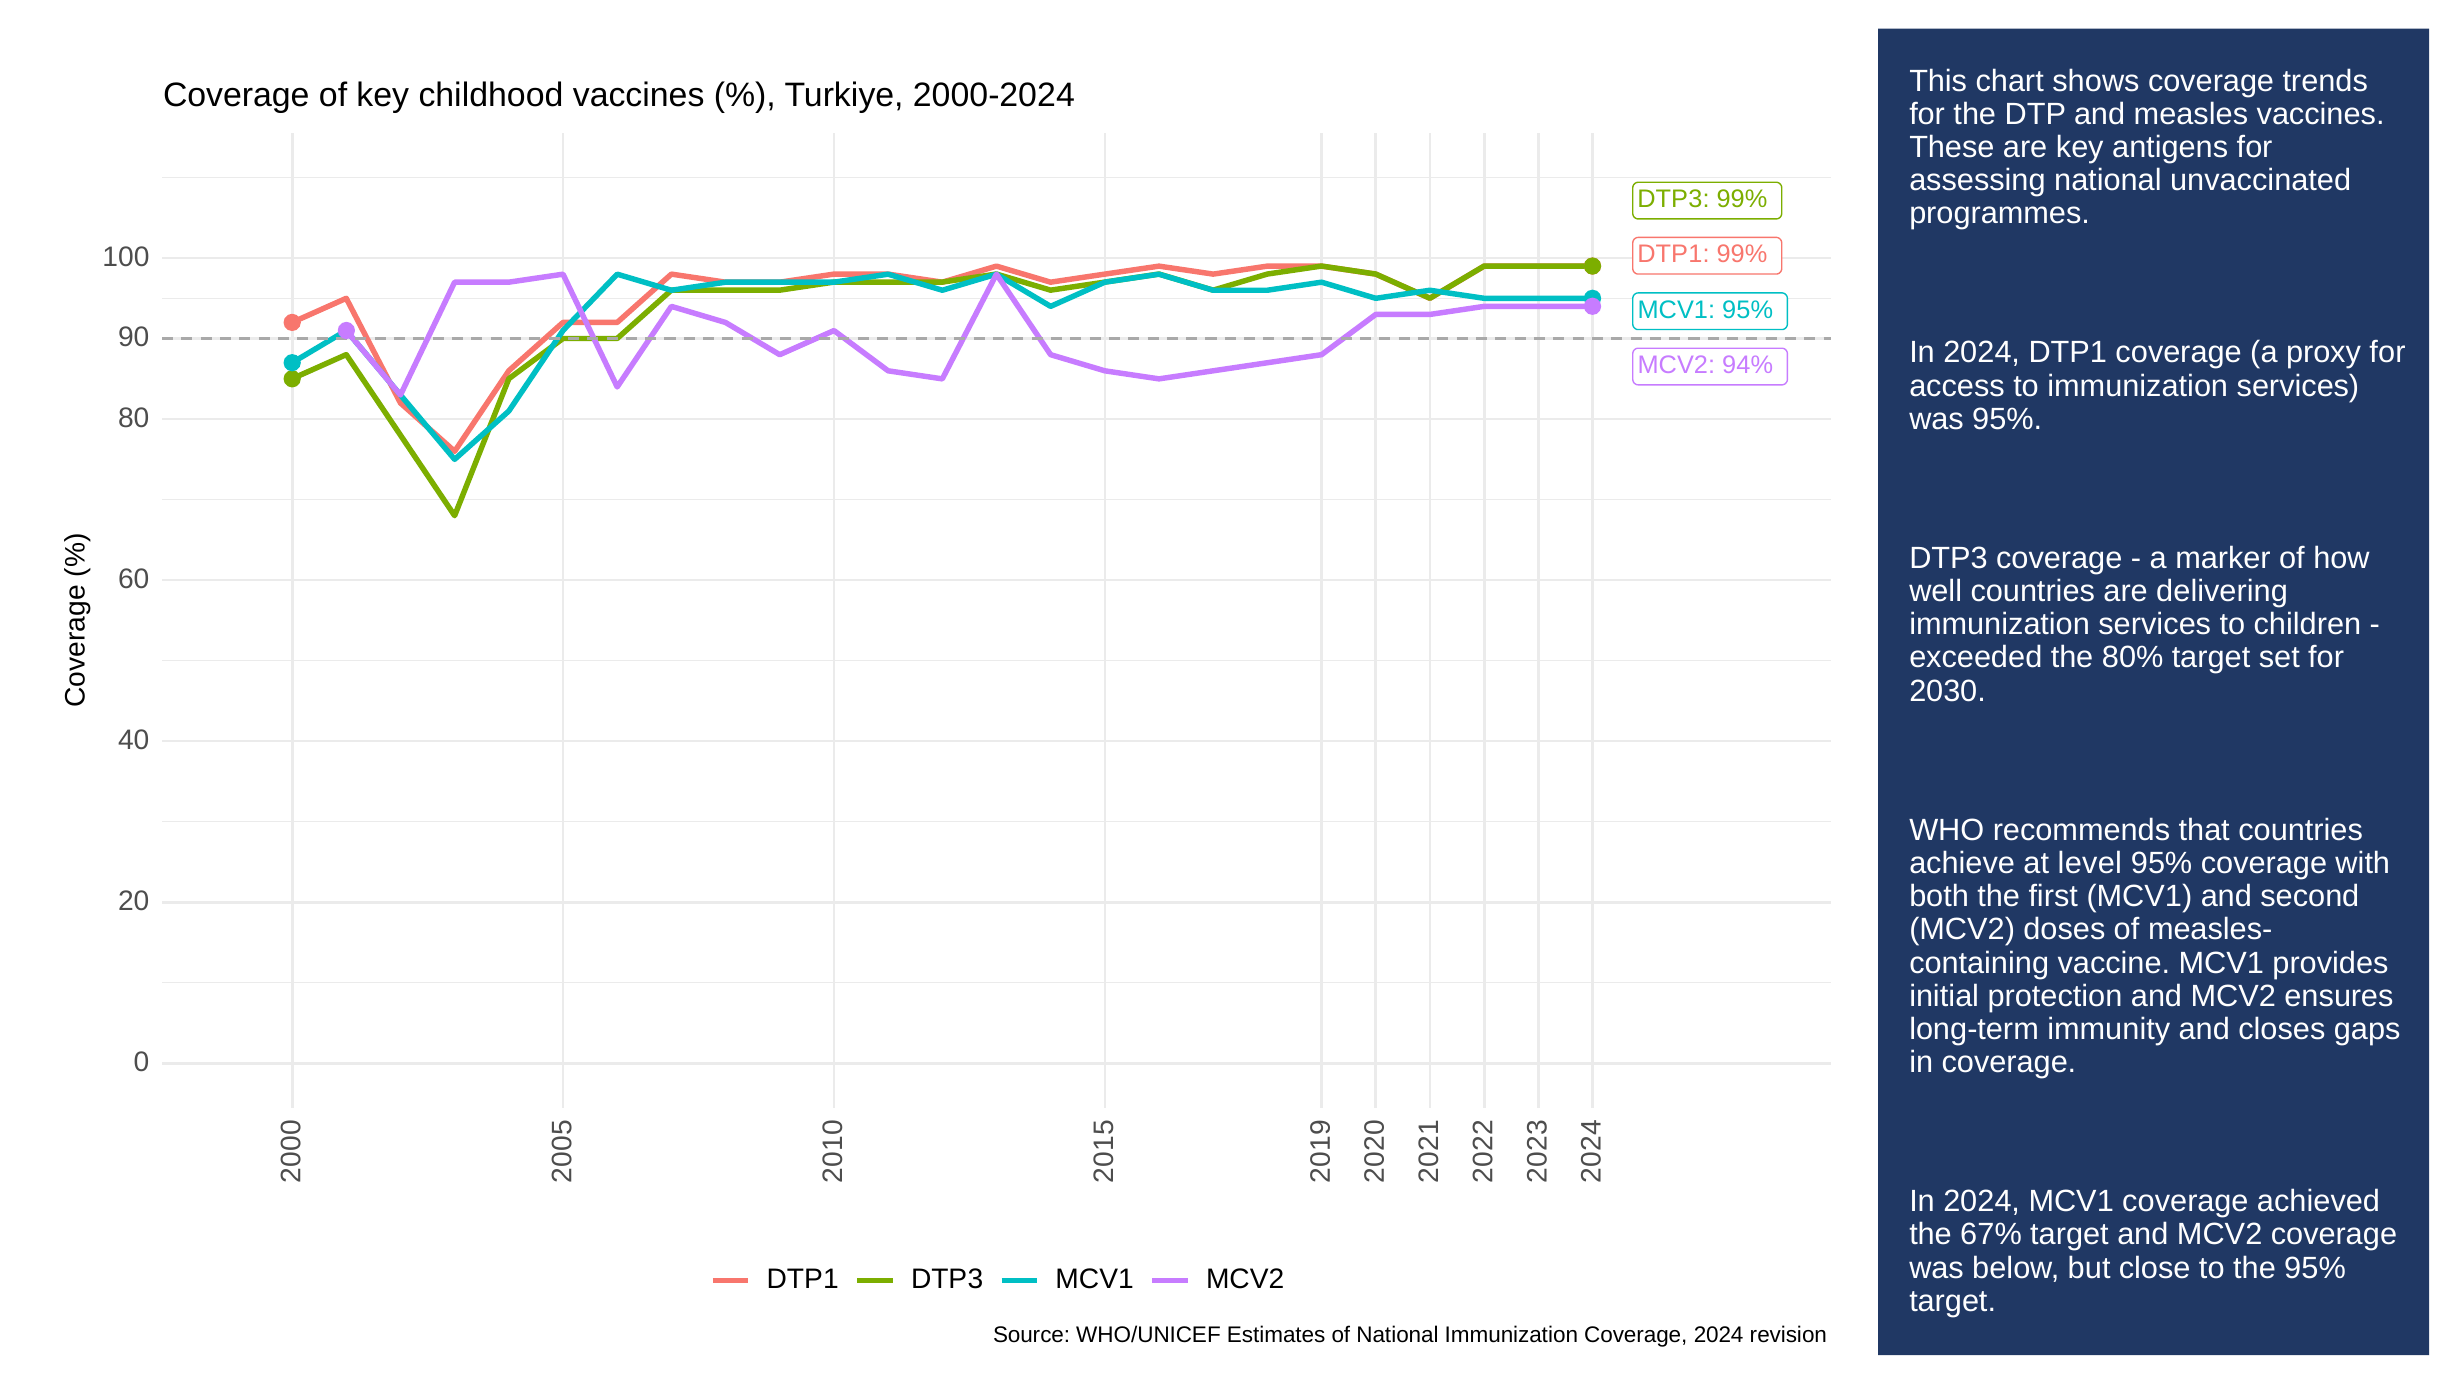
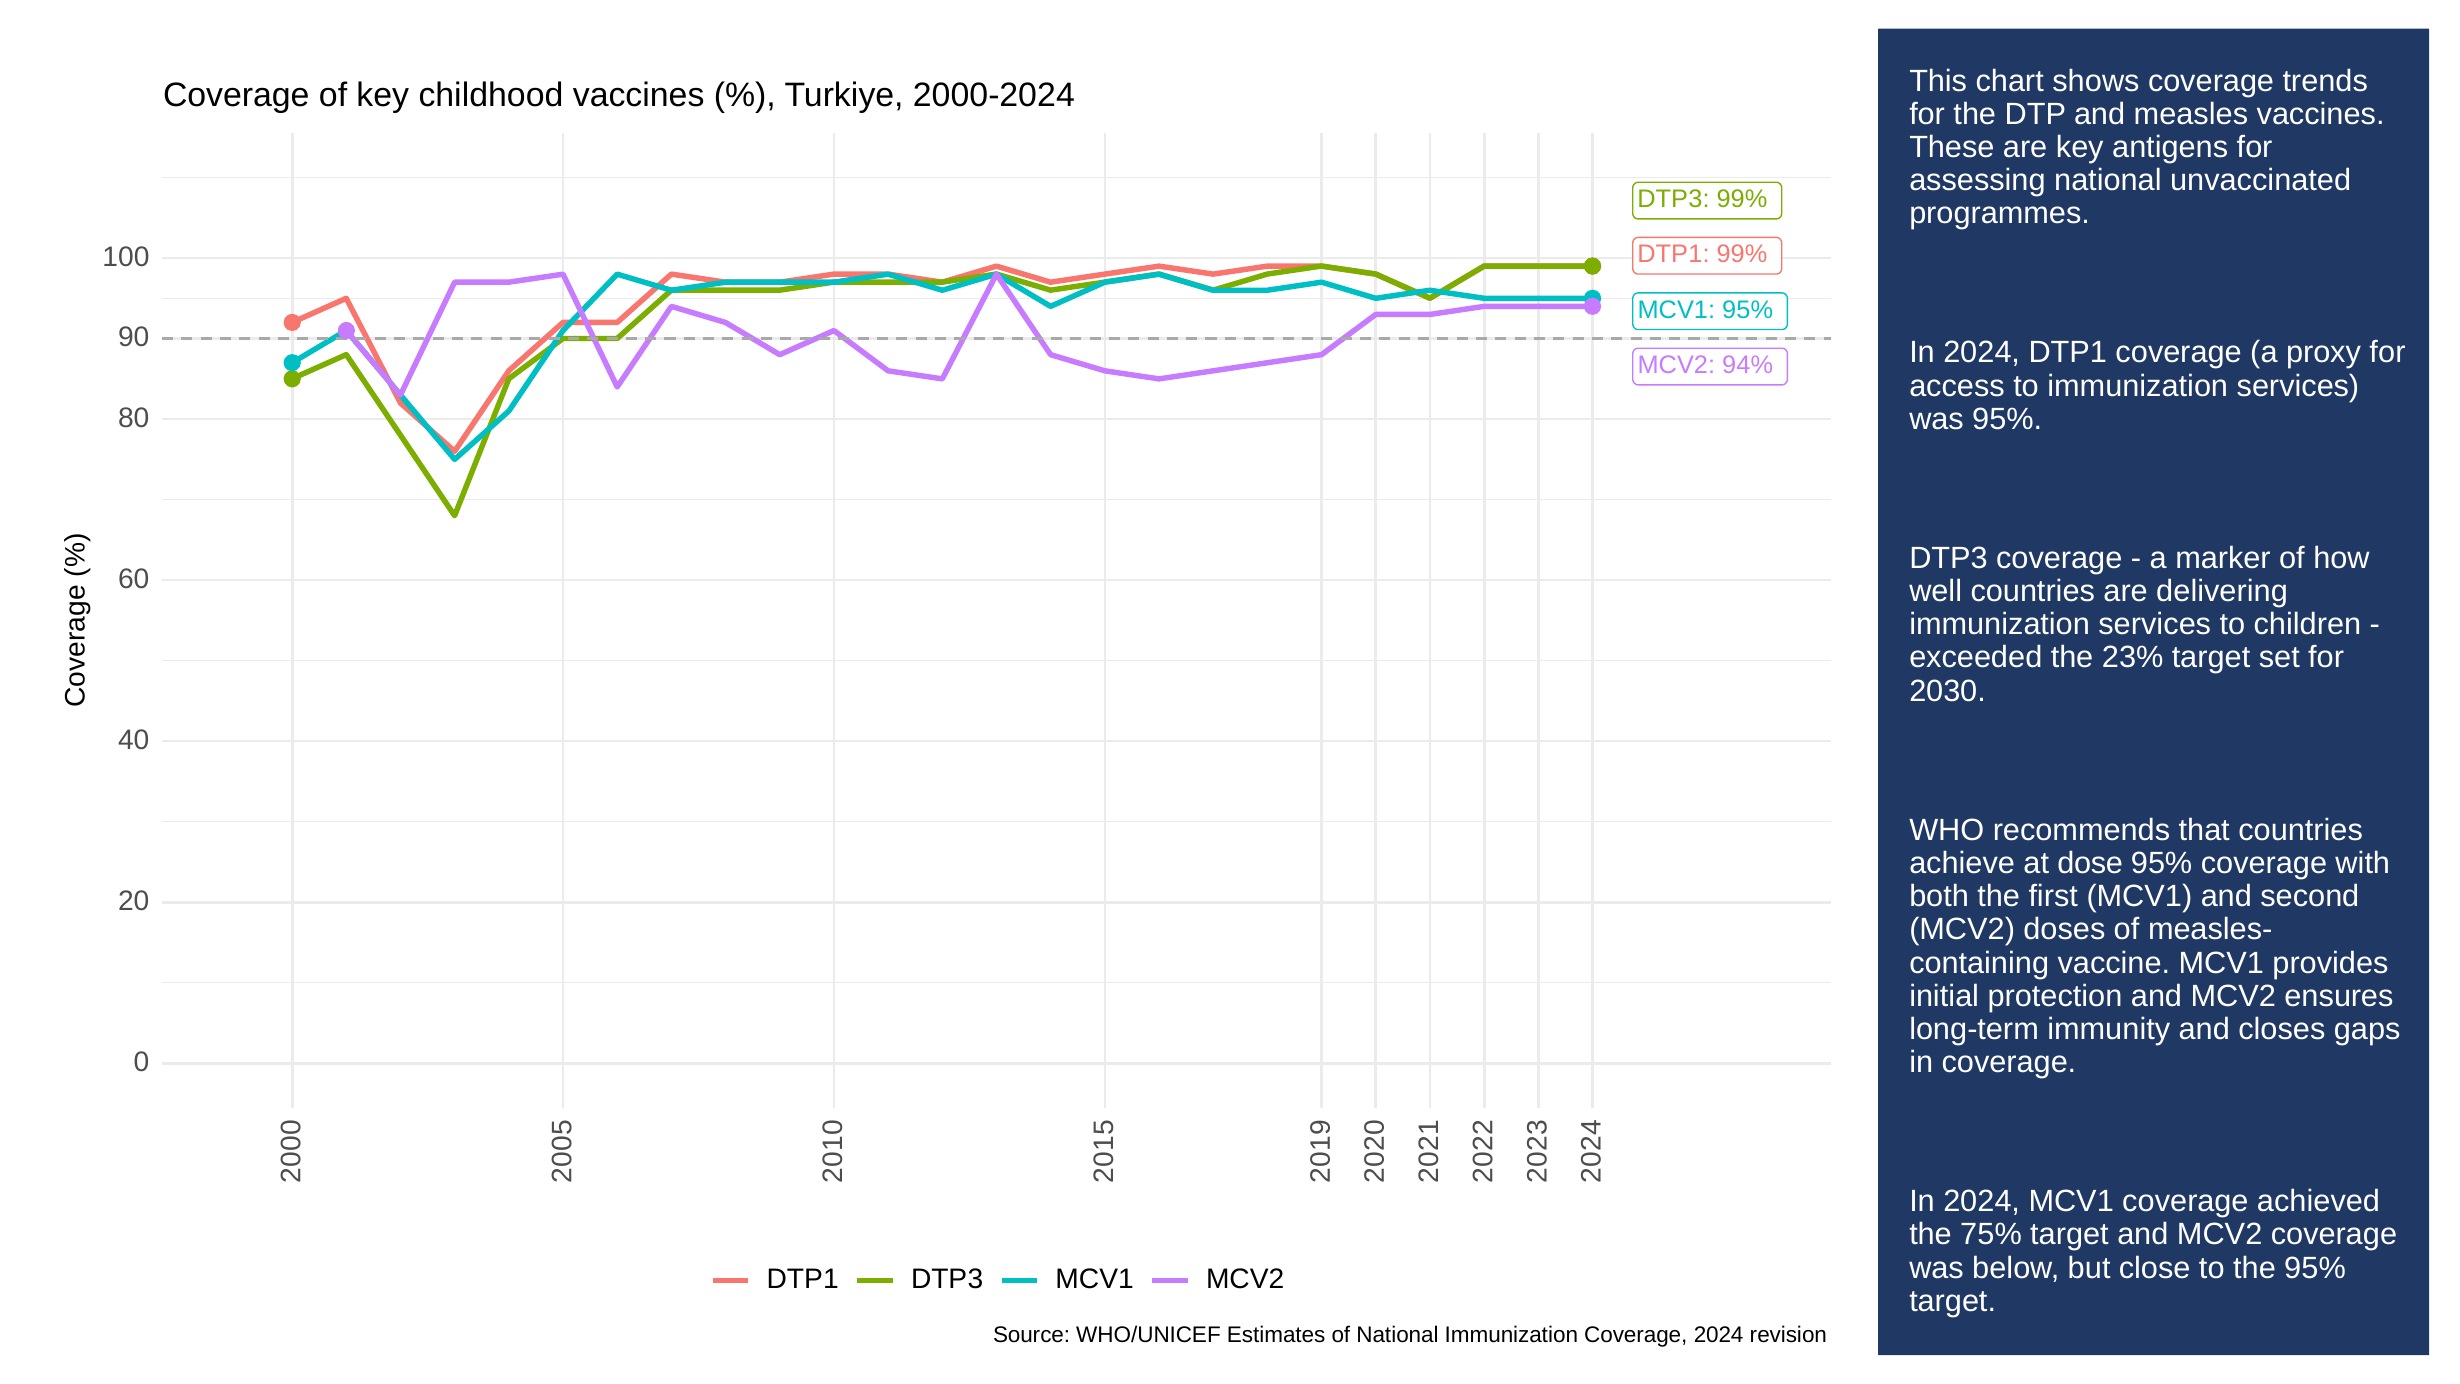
80%: 80% -> 23%
level: level -> dose
67%: 67% -> 75%
